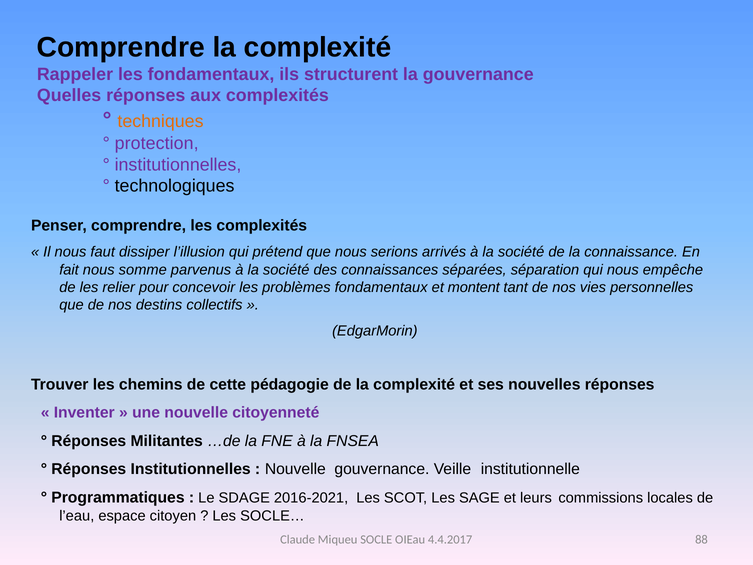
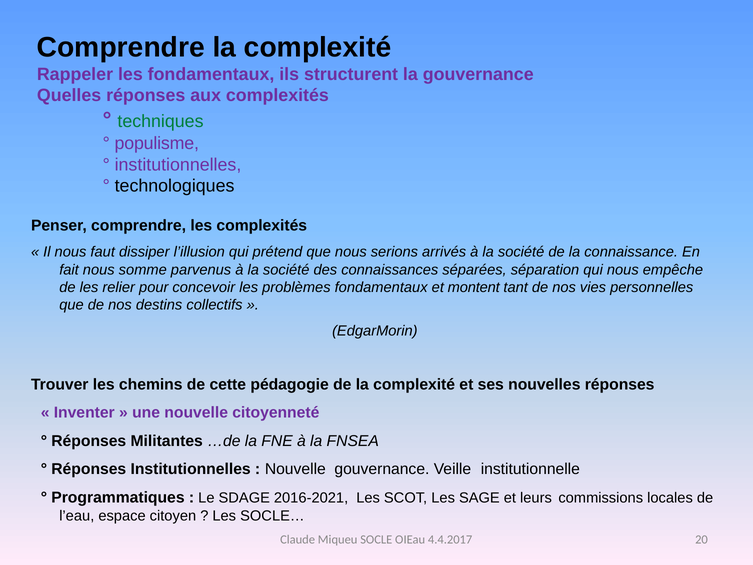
techniques colour: orange -> green
protection: protection -> populisme
88: 88 -> 20
